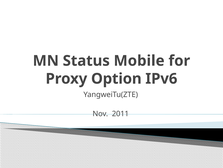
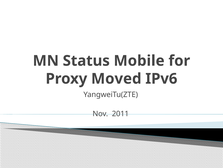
Option: Option -> Moved
